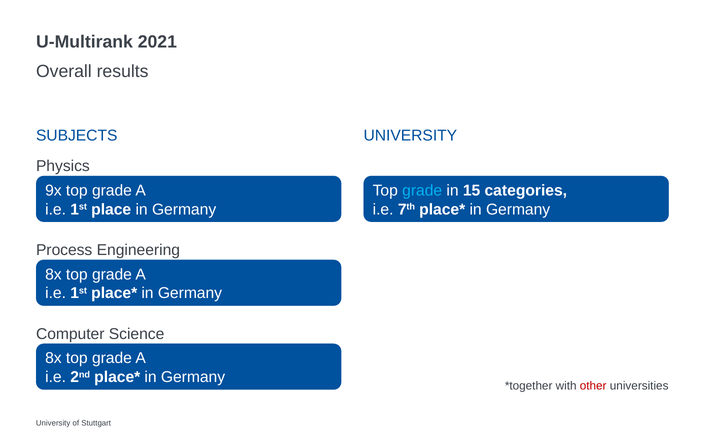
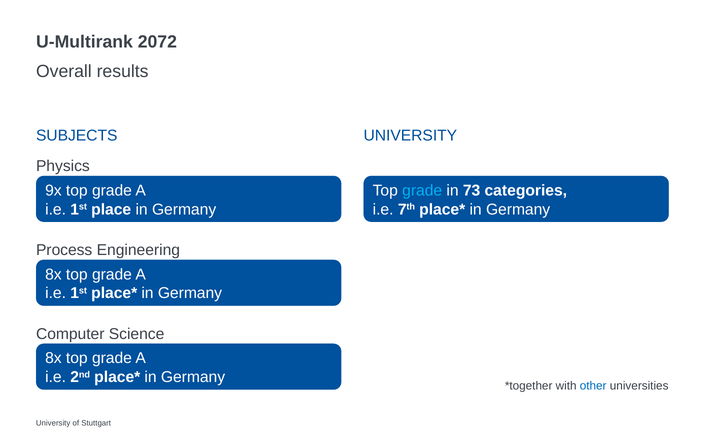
2021: 2021 -> 2072
15: 15 -> 73
other colour: red -> blue
